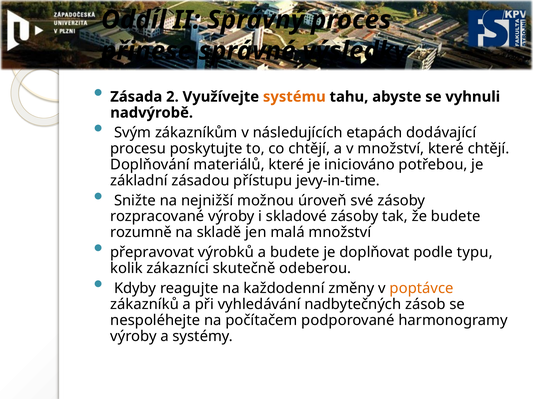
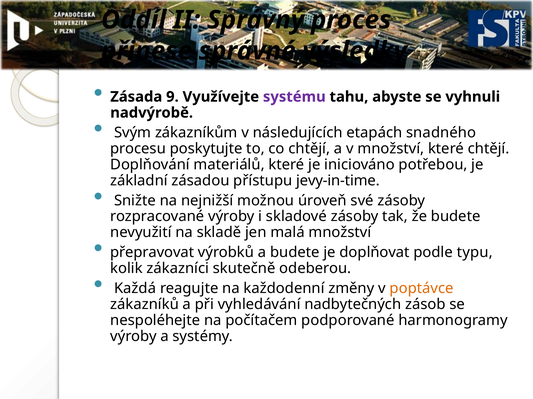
2: 2 -> 9
systému colour: orange -> purple
dodávající: dodávající -> snadného
rozumně: rozumně -> nevyužití
Kdyby: Kdyby -> Každá
